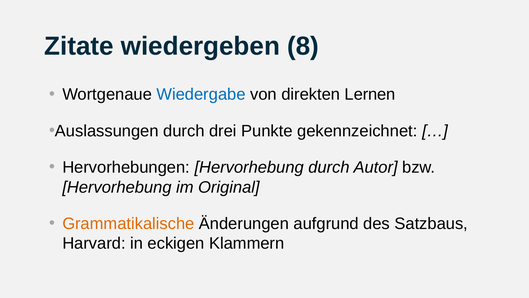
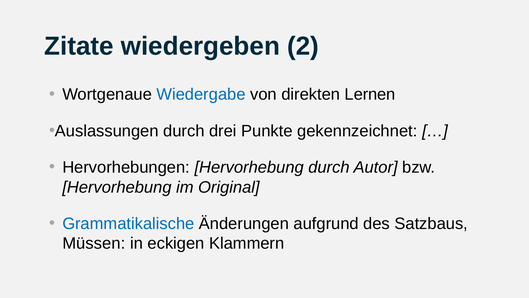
8: 8 -> 2
Grammatikalische colour: orange -> blue
Harvard: Harvard -> Müssen
